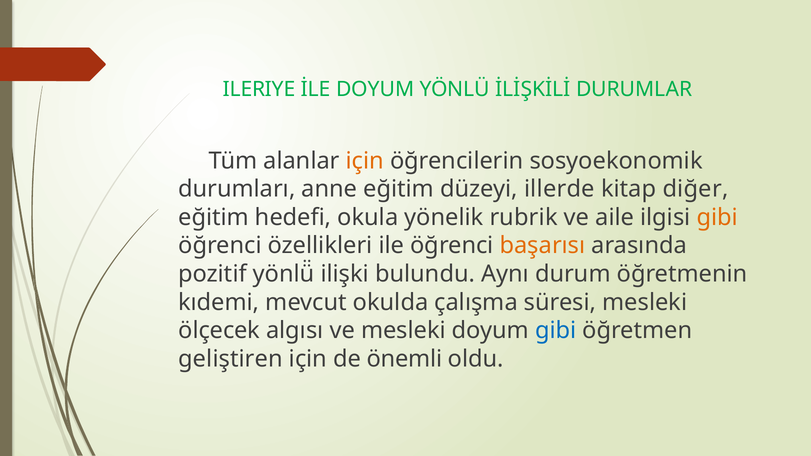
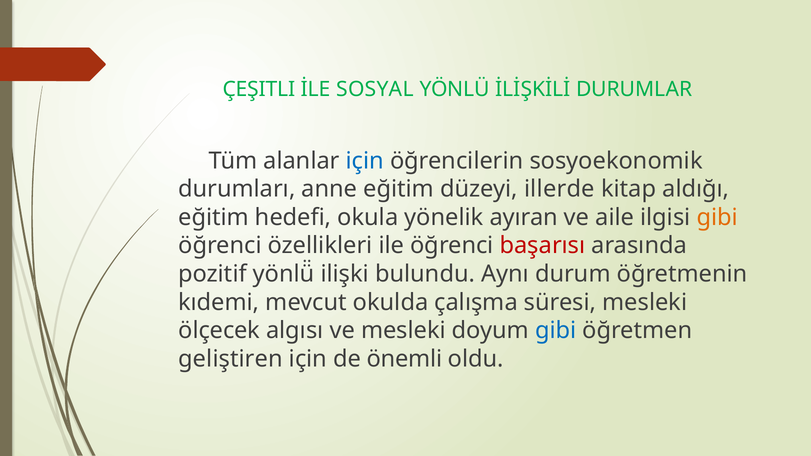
ILERIYE: ILERIYE -> ÇEŞITLI
İLE DOYUM: DOYUM -> SOSYAL
için at (365, 161) colour: orange -> blue
diğer: diğer -> aldığı
rubrik: rubrik -> ayıran
başarısı colour: orange -> red
